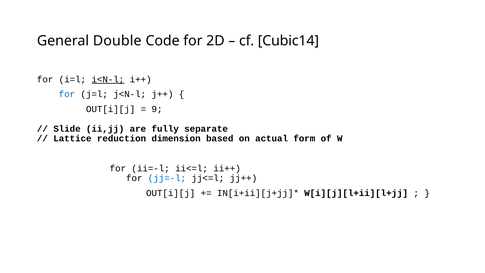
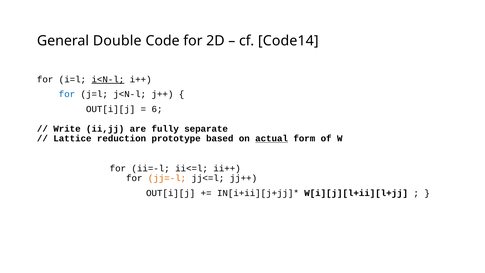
Cubic14: Cubic14 -> Code14
9: 9 -> 6
Slide: Slide -> Write
dimension: dimension -> prototype
actual underline: none -> present
jj=-l colour: blue -> orange
